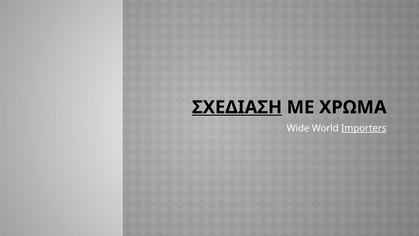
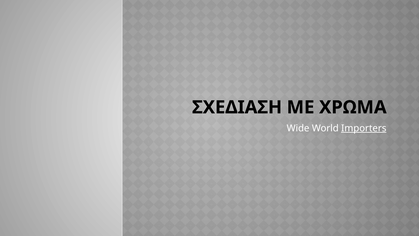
ΣΧΕΔΙΑΣΗ underline: present -> none
